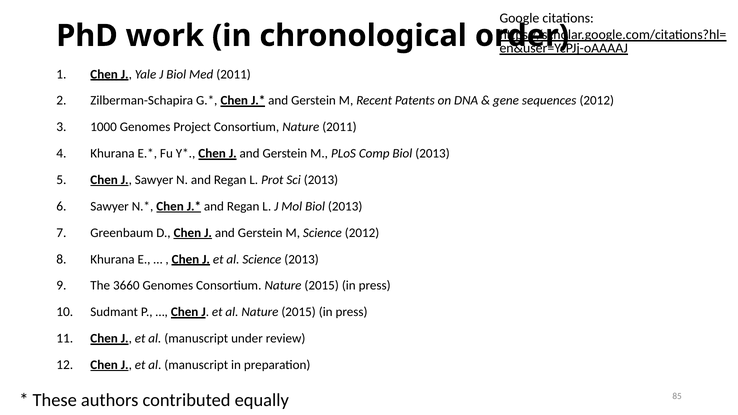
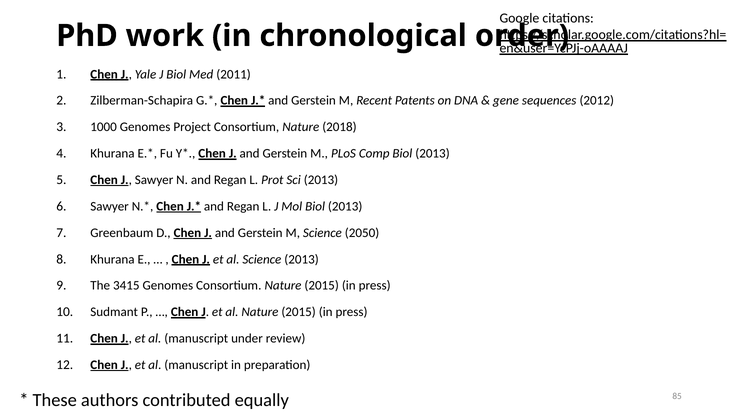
Nature 2011: 2011 -> 2018
Science 2012: 2012 -> 2050
3660: 3660 -> 3415
